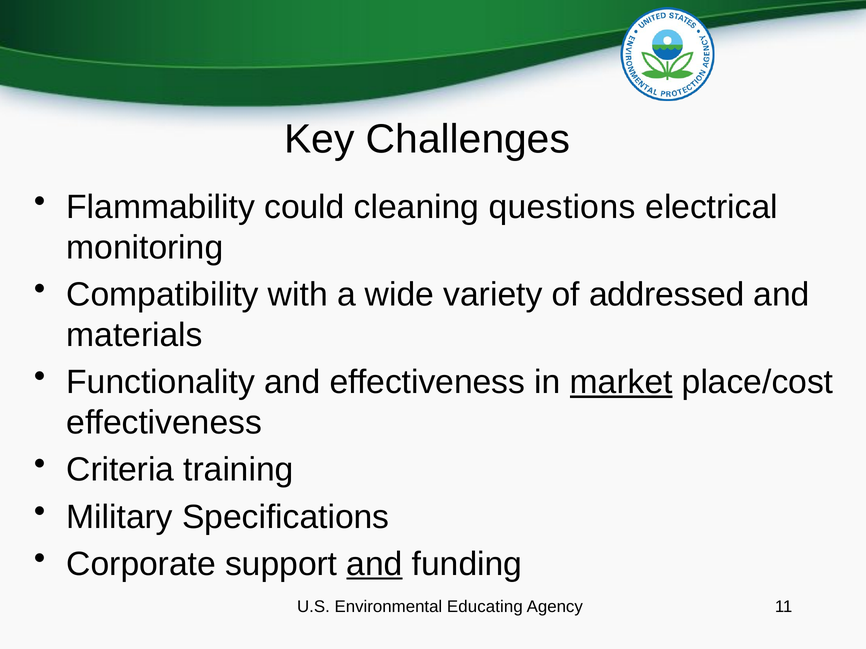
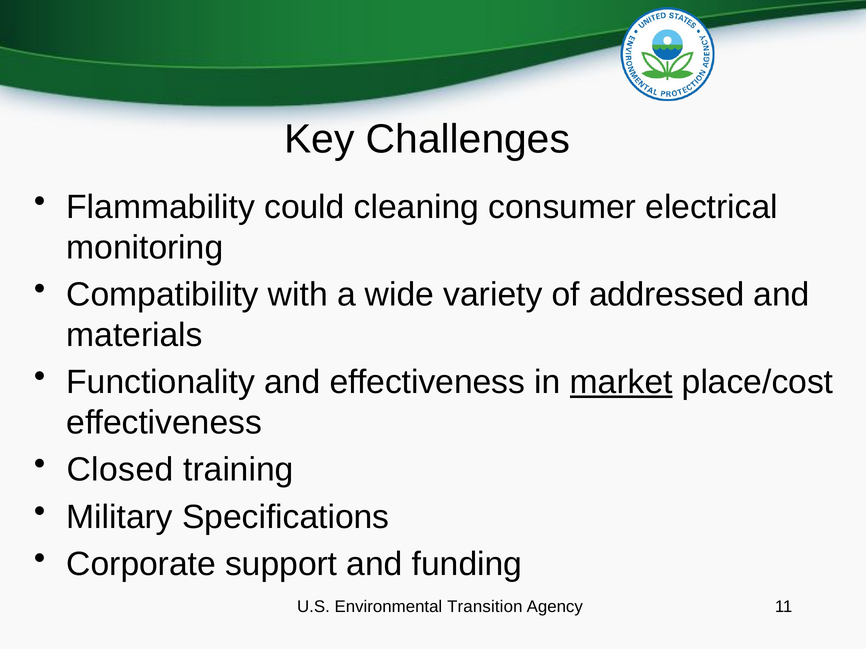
questions: questions -> consumer
Criteria: Criteria -> Closed
and at (375, 565) underline: present -> none
Educating: Educating -> Transition
